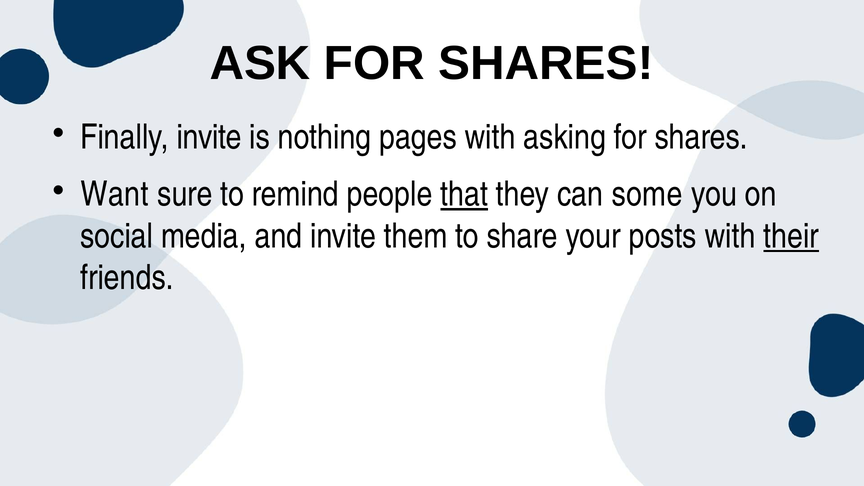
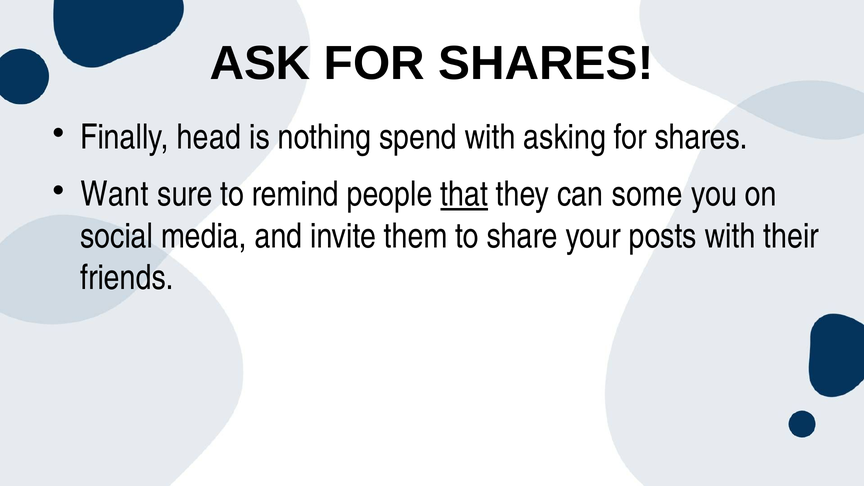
Finally invite: invite -> head
pages: pages -> spend
their underline: present -> none
